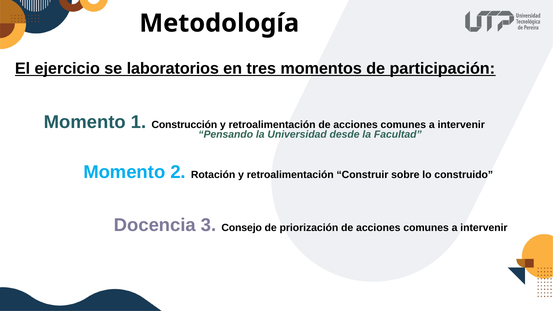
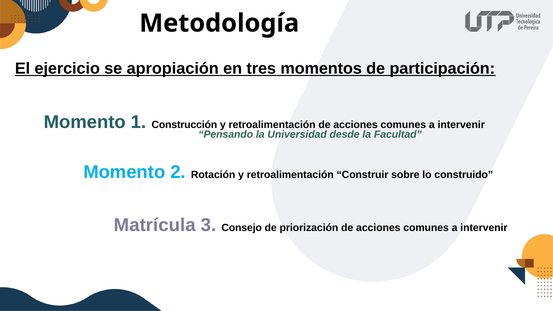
laboratorios: laboratorios -> apropiación
Docencia: Docencia -> Matrícula
